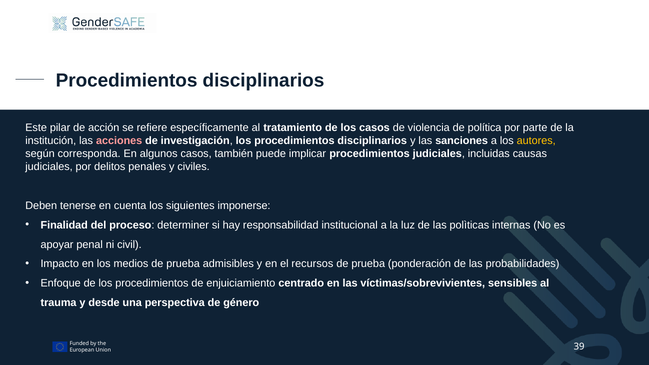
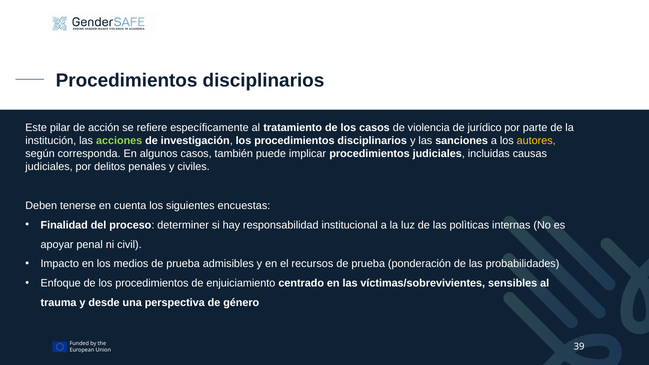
política: política -> jurídico
acciones colour: pink -> light green
imponerse: imponerse -> encuestas
